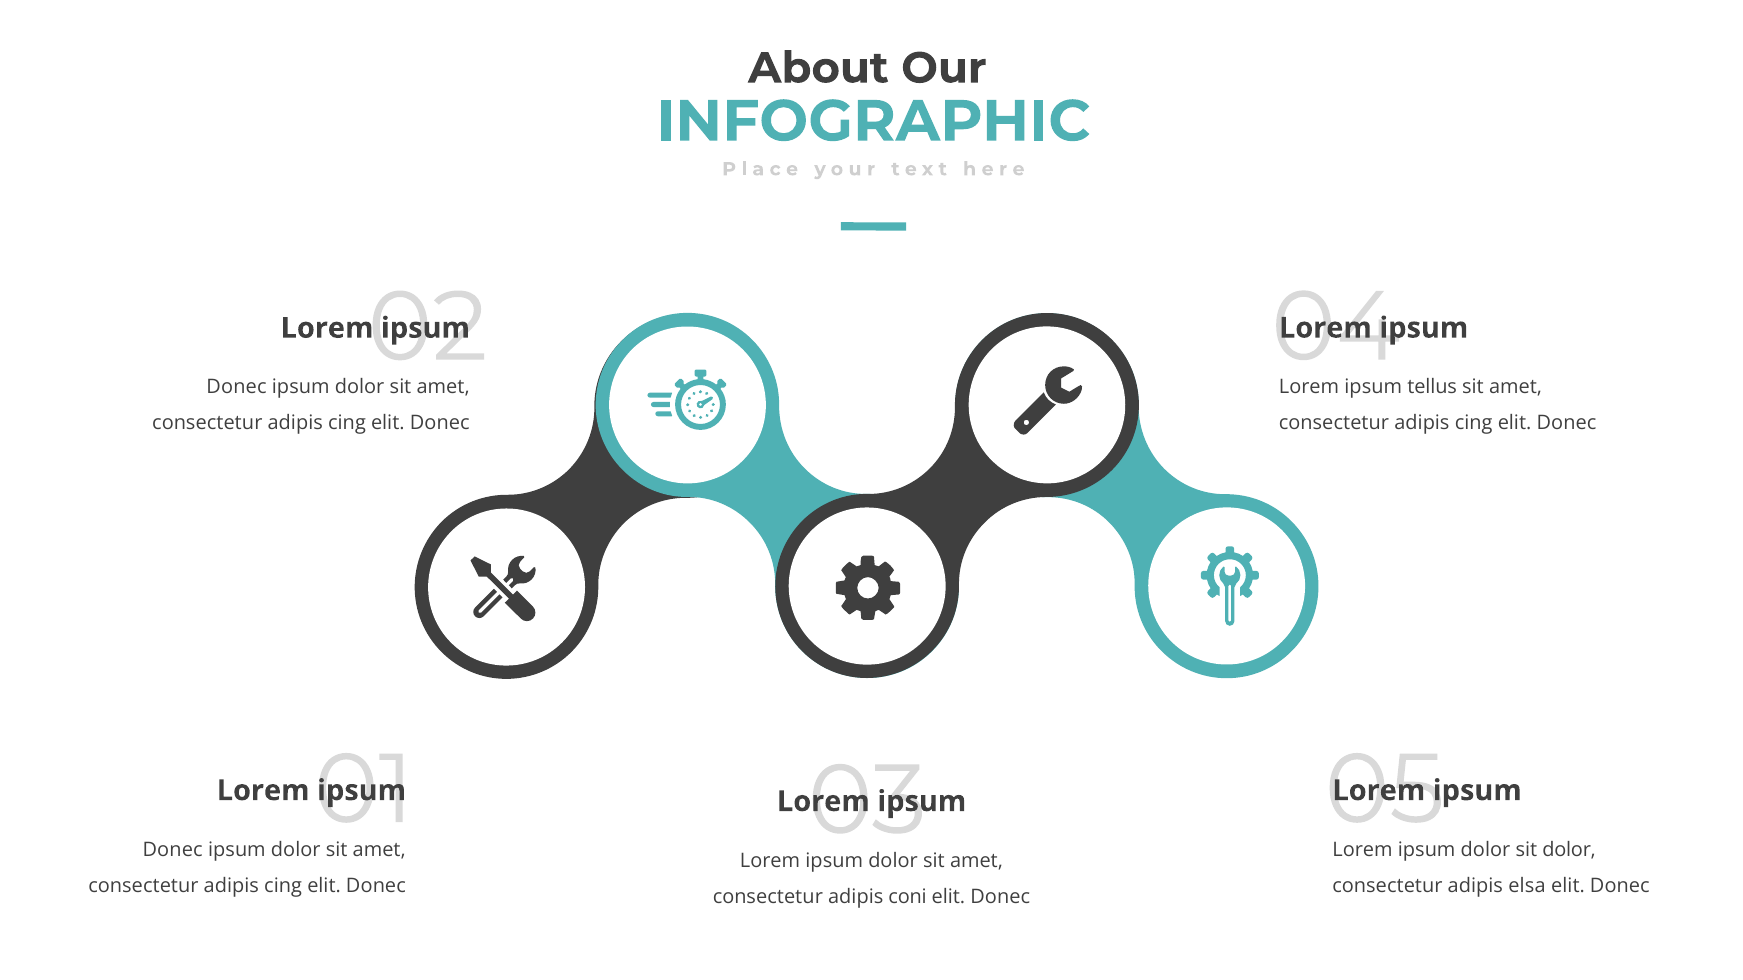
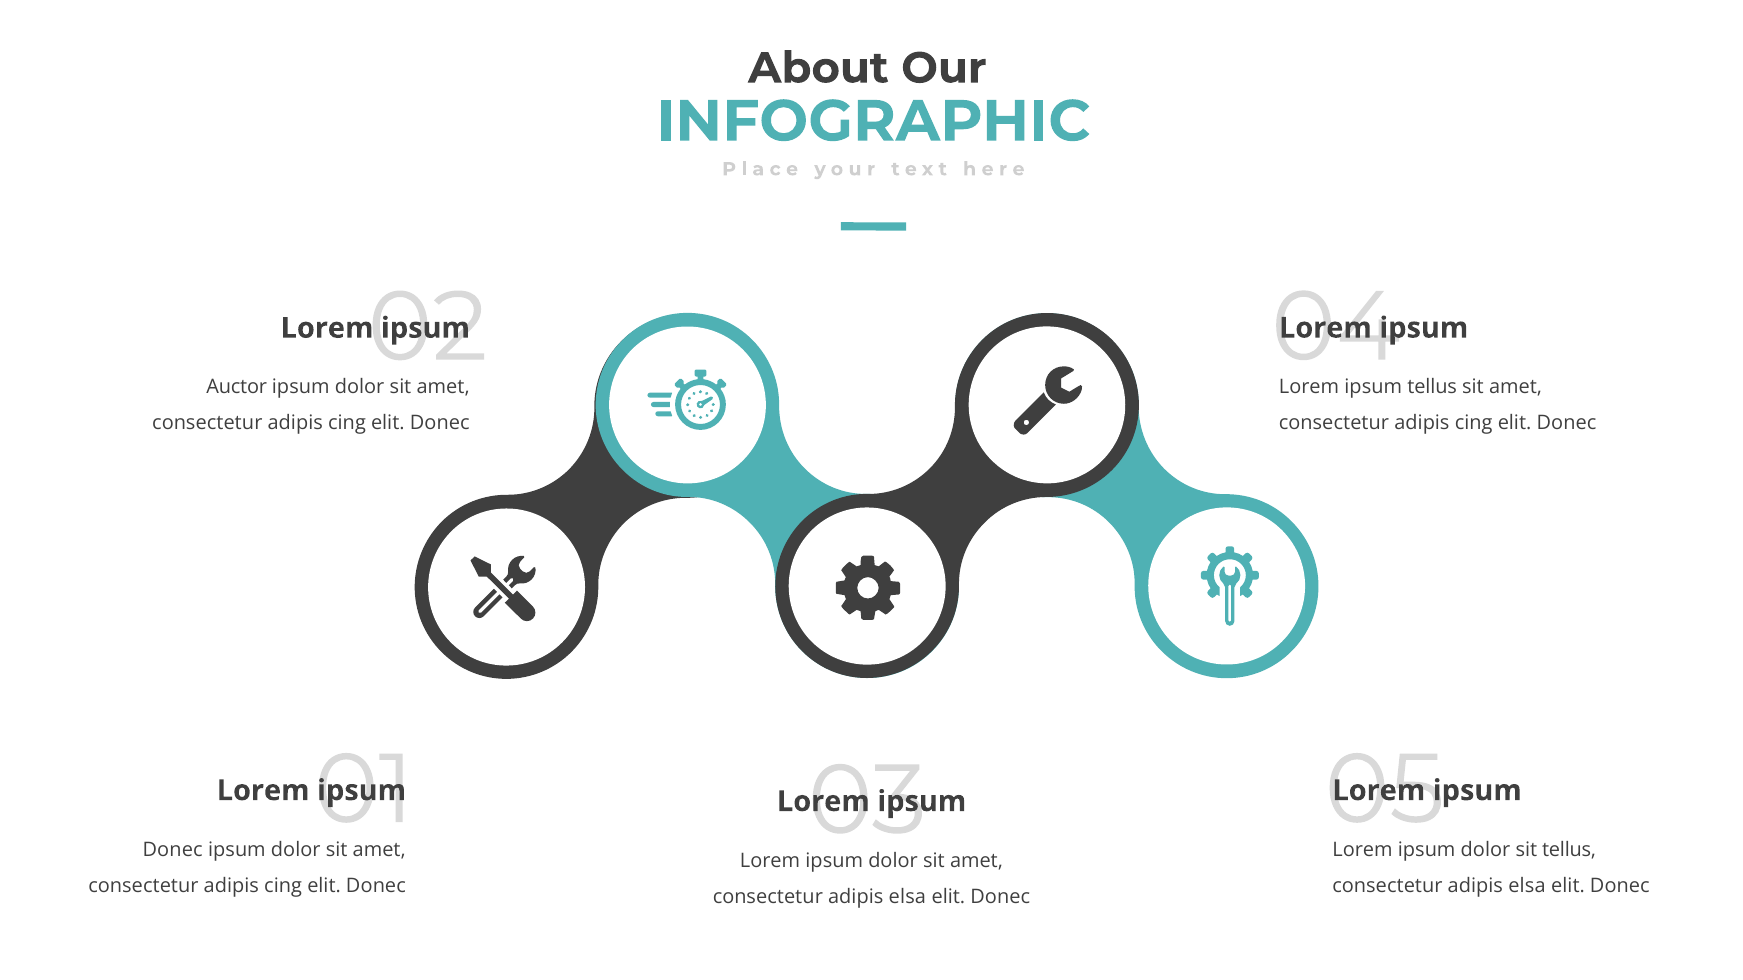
Donec at (237, 388): Donec -> Auctor
sit dolor: dolor -> tellus
coni at (908, 897): coni -> elsa
